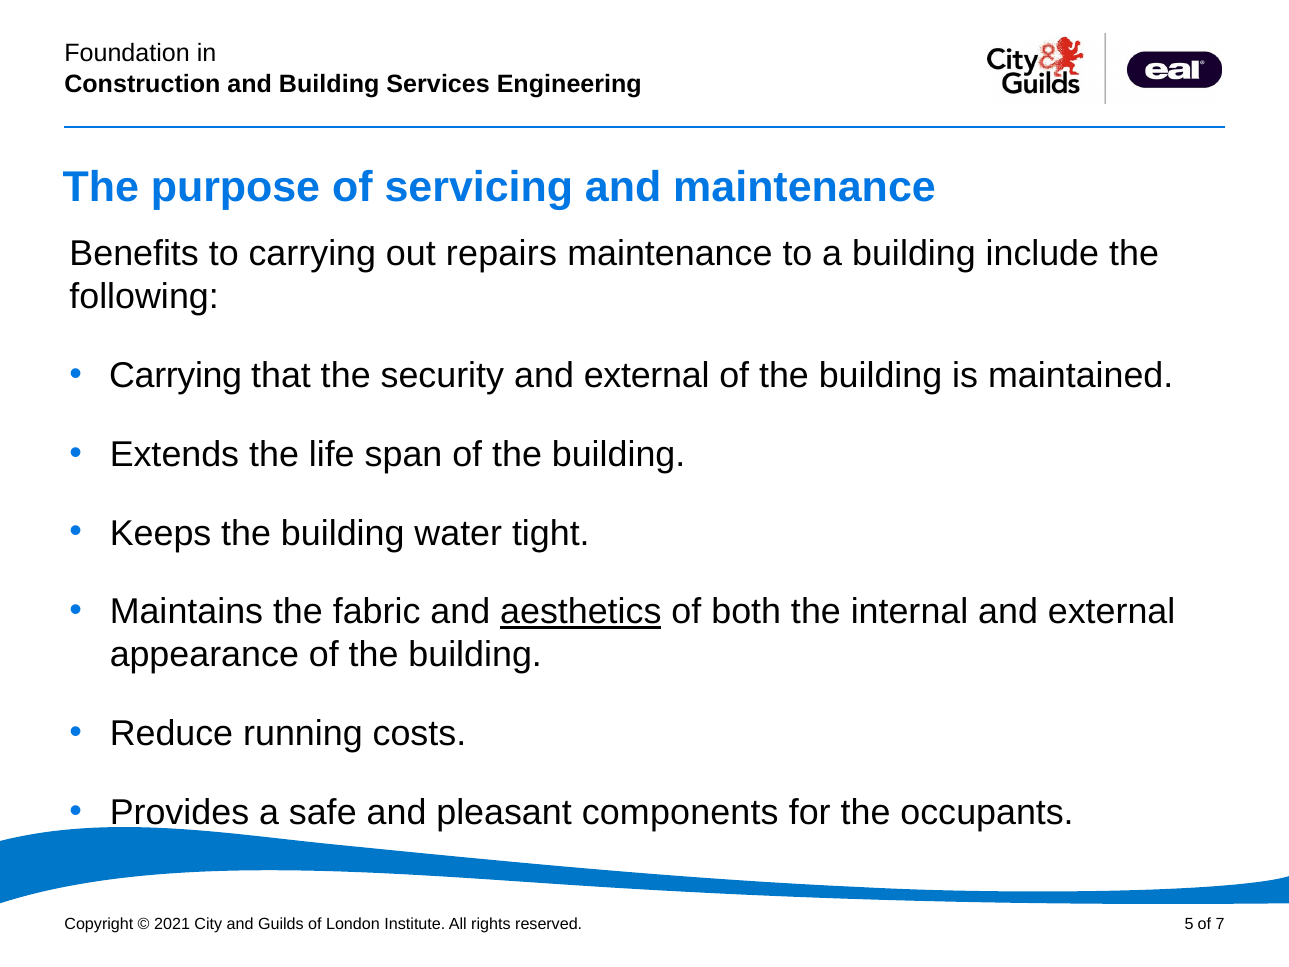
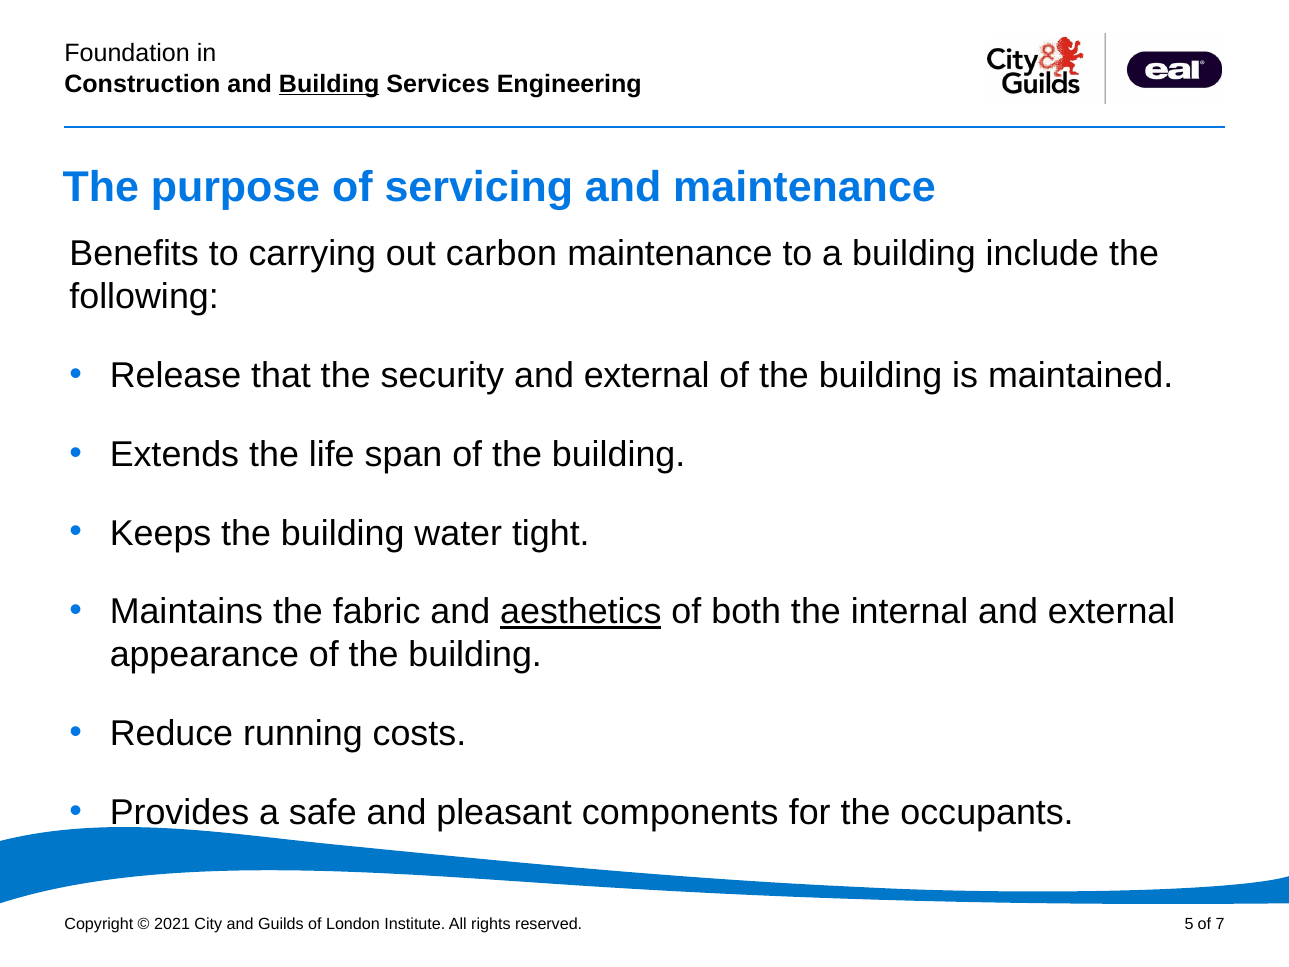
Building at (329, 84) underline: none -> present
repairs: repairs -> carbon
Carrying at (176, 375): Carrying -> Release
